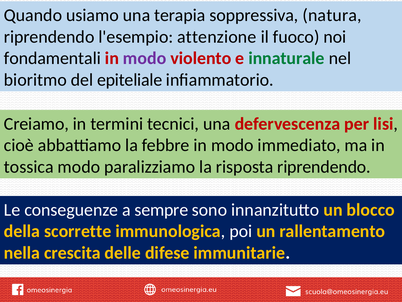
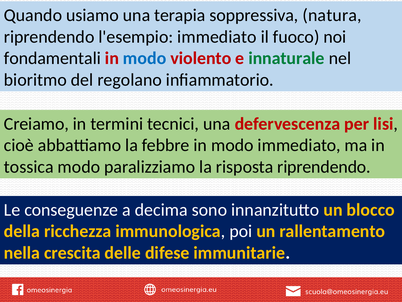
l'esempio attenzione: attenzione -> immediato
modo at (145, 58) colour: purple -> blue
epiteliale: epiteliale -> regolano
sempre: sempre -> decima
scorrette: scorrette -> ricchezza
